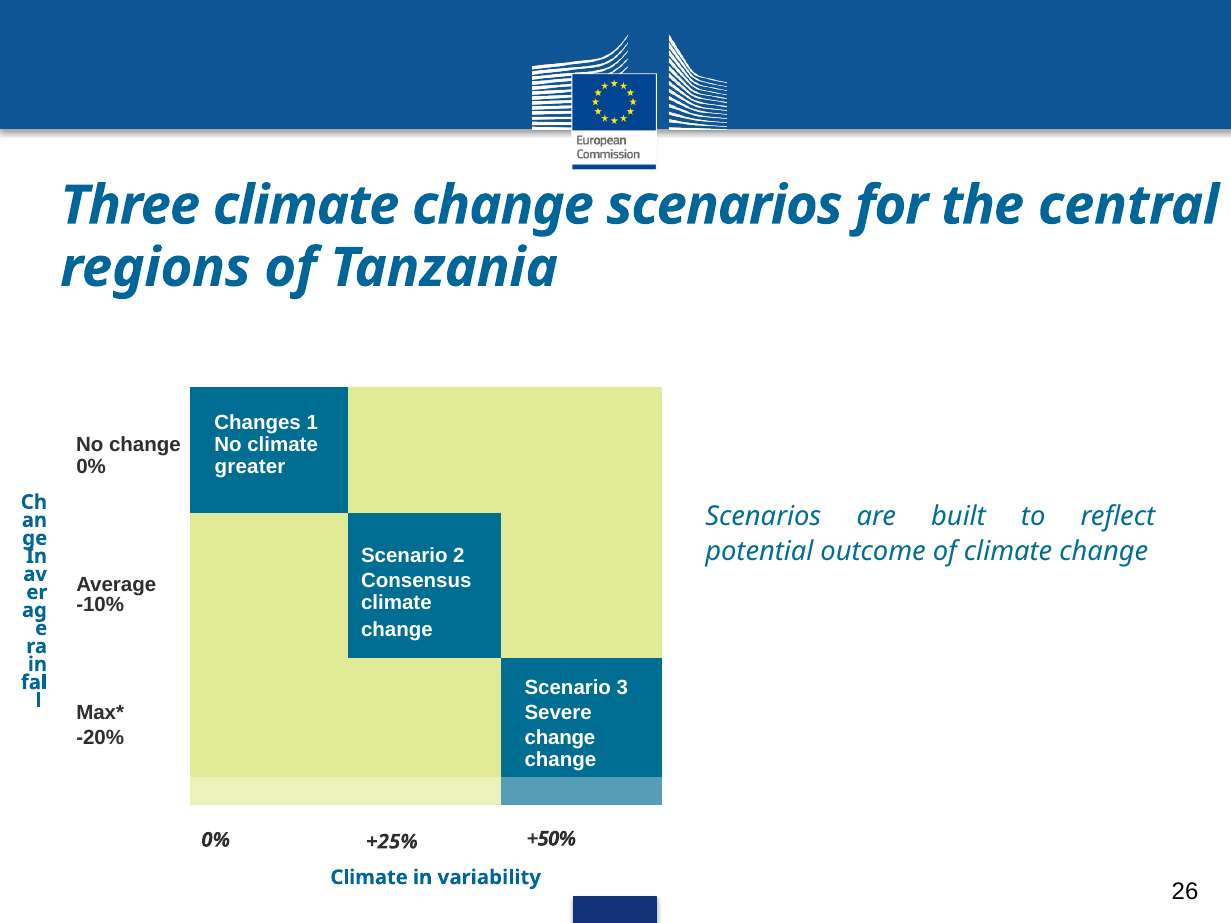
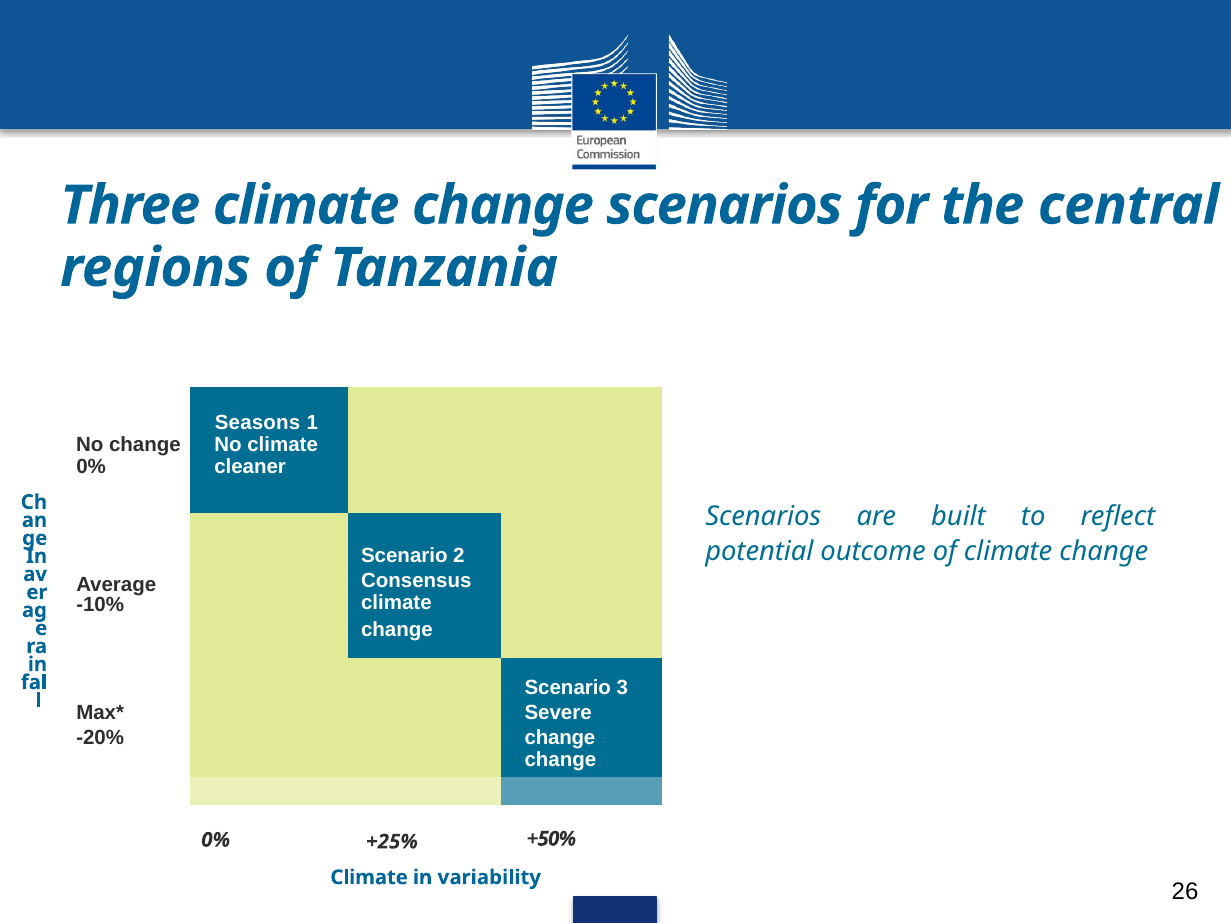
Changes: Changes -> Seasons
greater: greater -> cleaner
